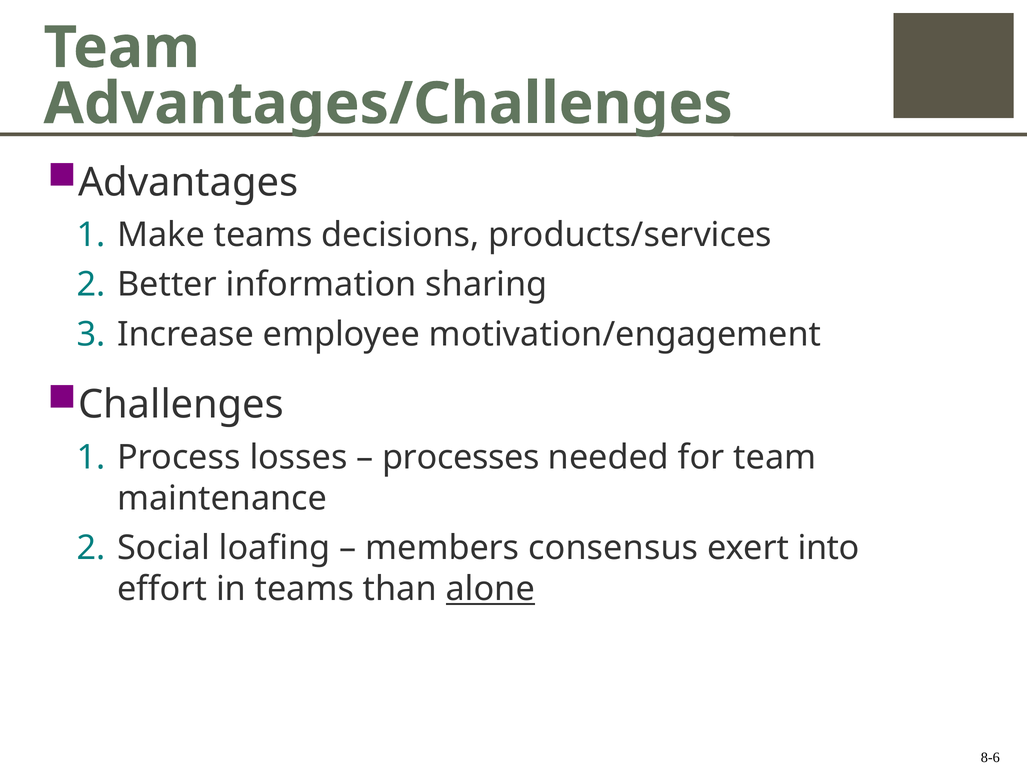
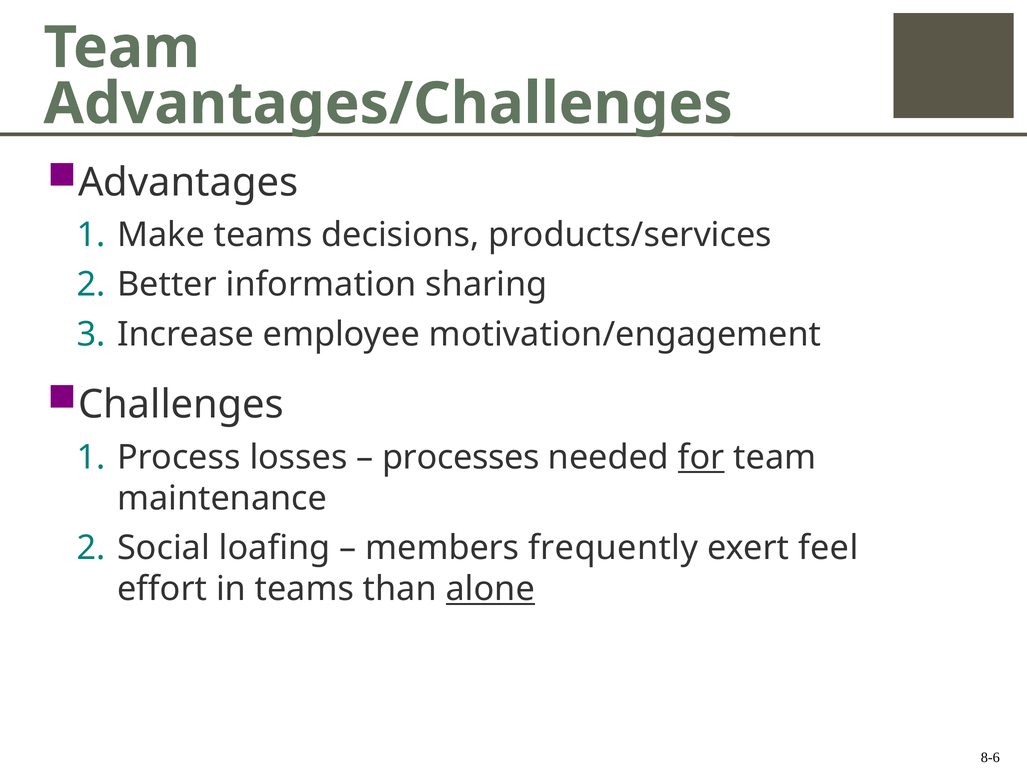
for underline: none -> present
consensus: consensus -> frequently
into: into -> feel
